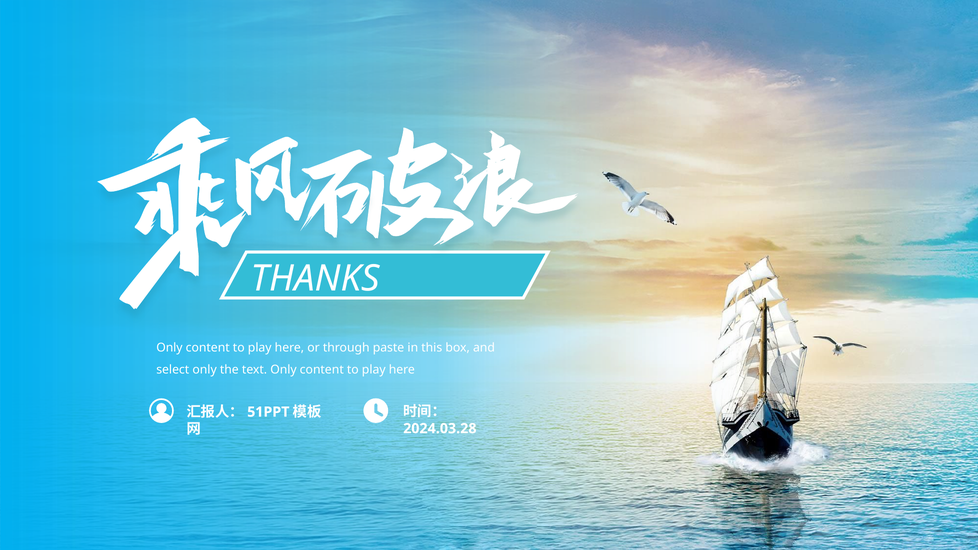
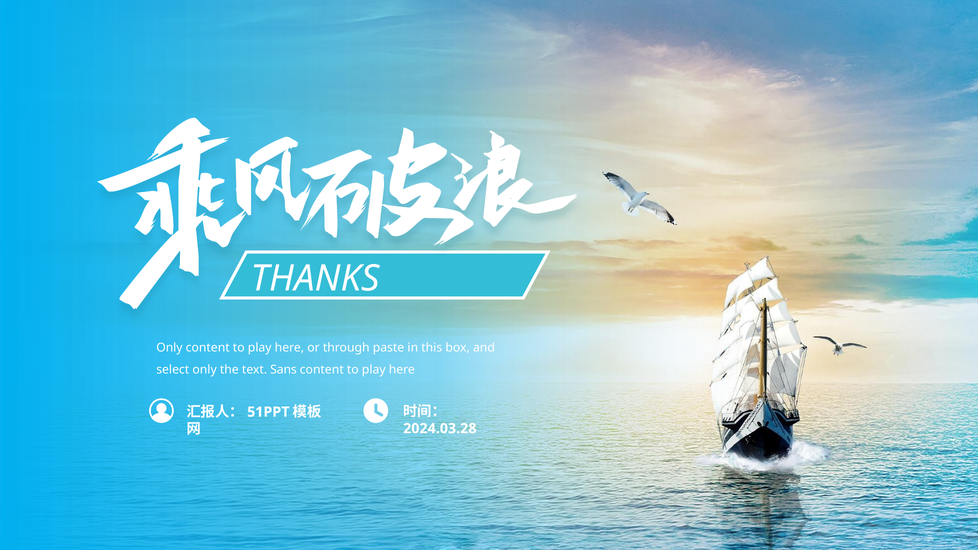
text Only: Only -> Sans
